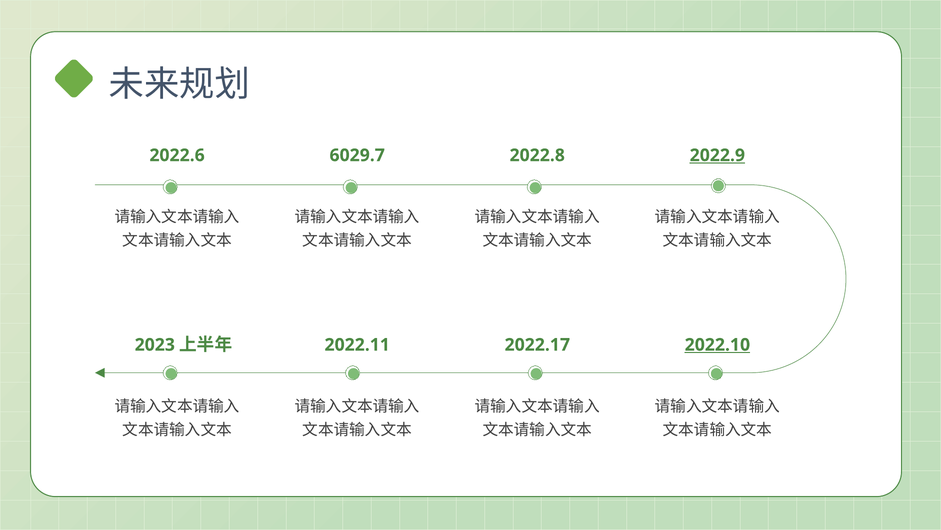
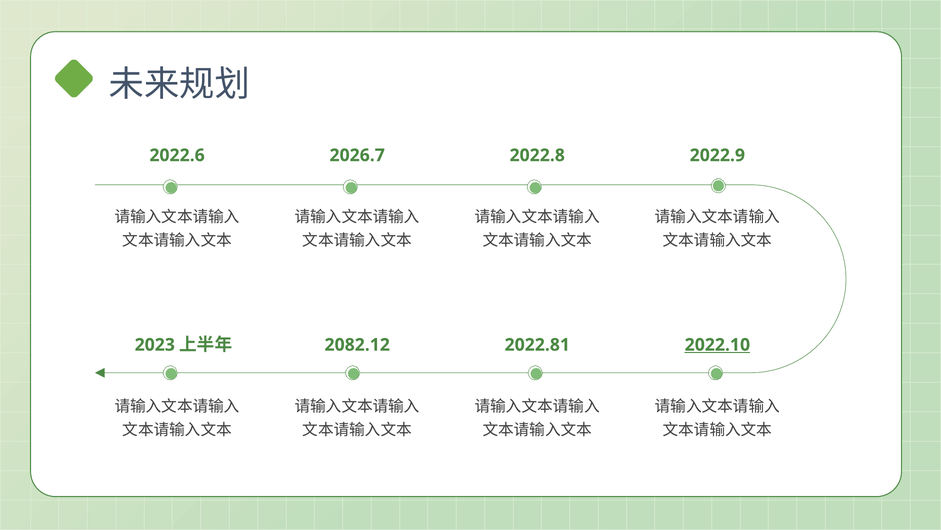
6029.7: 6029.7 -> 2026.7
2022.9 underline: present -> none
2022.11: 2022.11 -> 2082.12
2022.17: 2022.17 -> 2022.81
